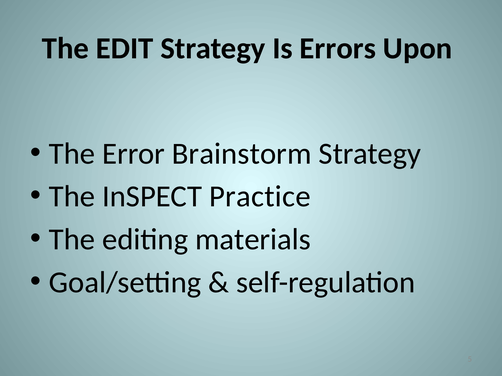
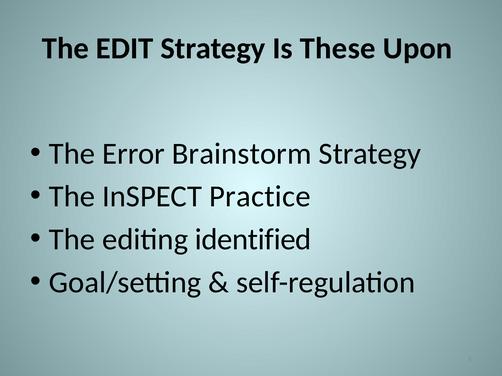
Errors: Errors -> These
materials: materials -> identified
